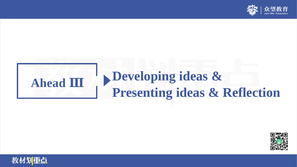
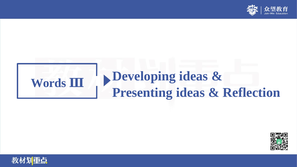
Ahead: Ahead -> Words
